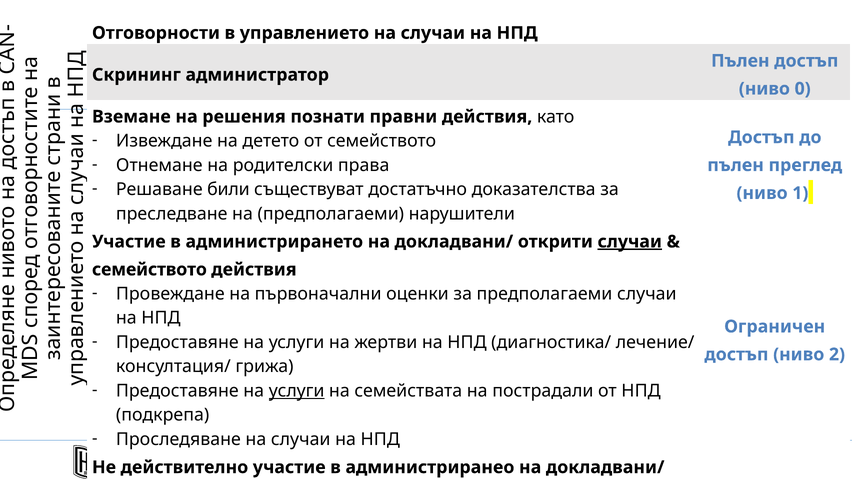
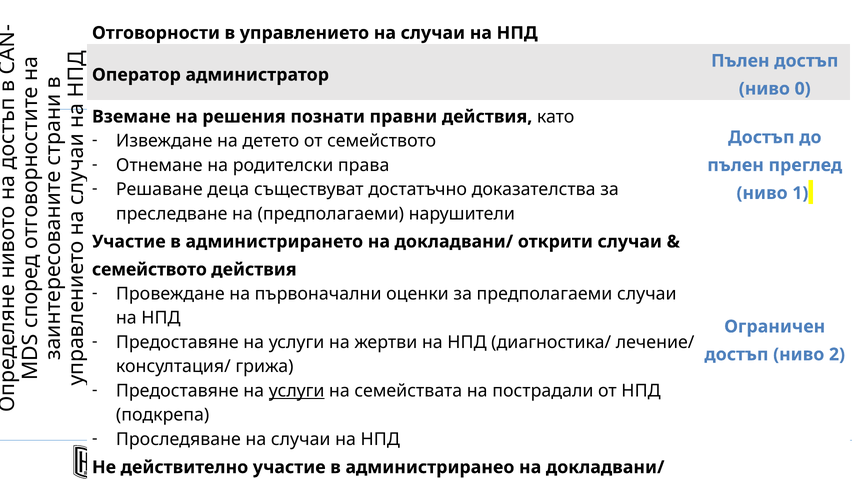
Скрининг at (136, 75): Скрининг -> Оператор
били: били -> деца
случаи at (630, 242) underline: present -> none
